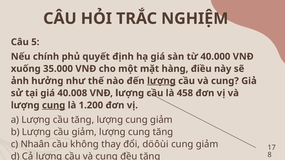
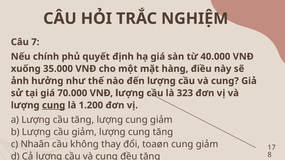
5: 5 -> 7
lượng at (161, 81) underline: present -> none
40.008: 40.008 -> 70.000
458: 458 -> 323
döôùi: döôùi -> toaøn
